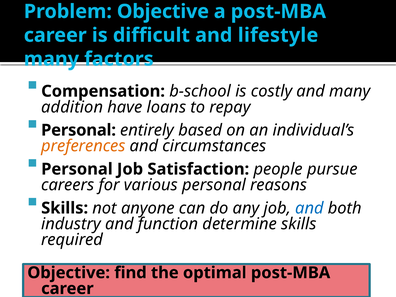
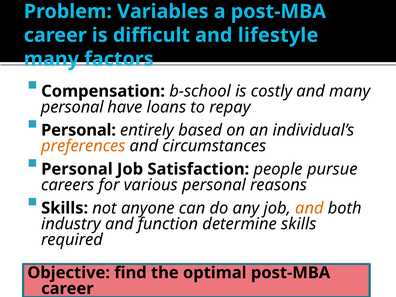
Problem Objective: Objective -> Variables
addition at (72, 107): addition -> personal
and at (309, 208) colour: blue -> orange
